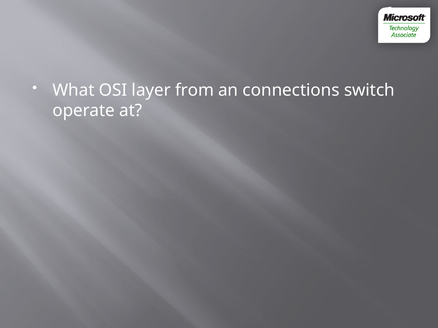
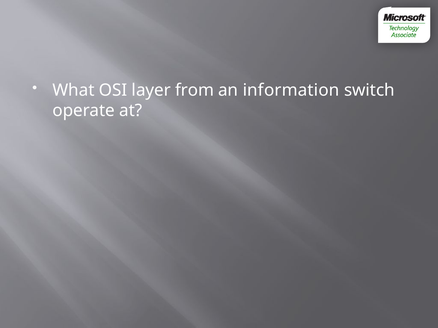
connections: connections -> information
